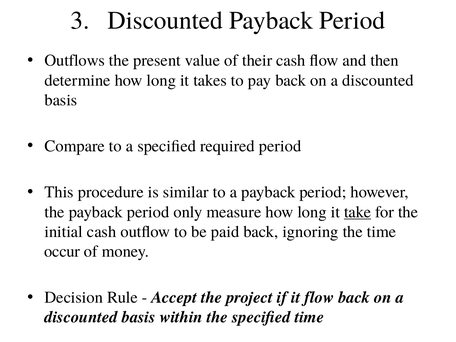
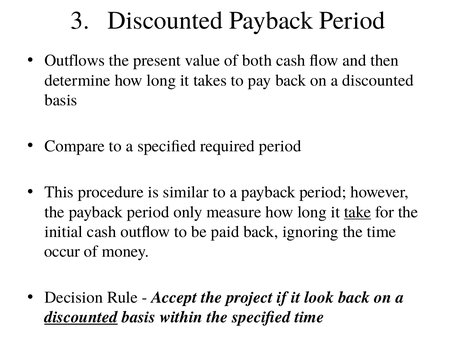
their: their -> both
it flow: flow -> look
discounted at (81, 317) underline: none -> present
